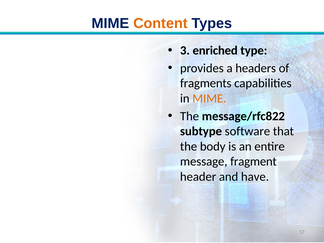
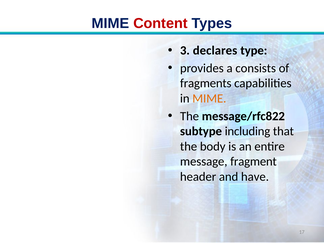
Content colour: orange -> red
enriched: enriched -> declares
headers: headers -> consists
software: software -> including
